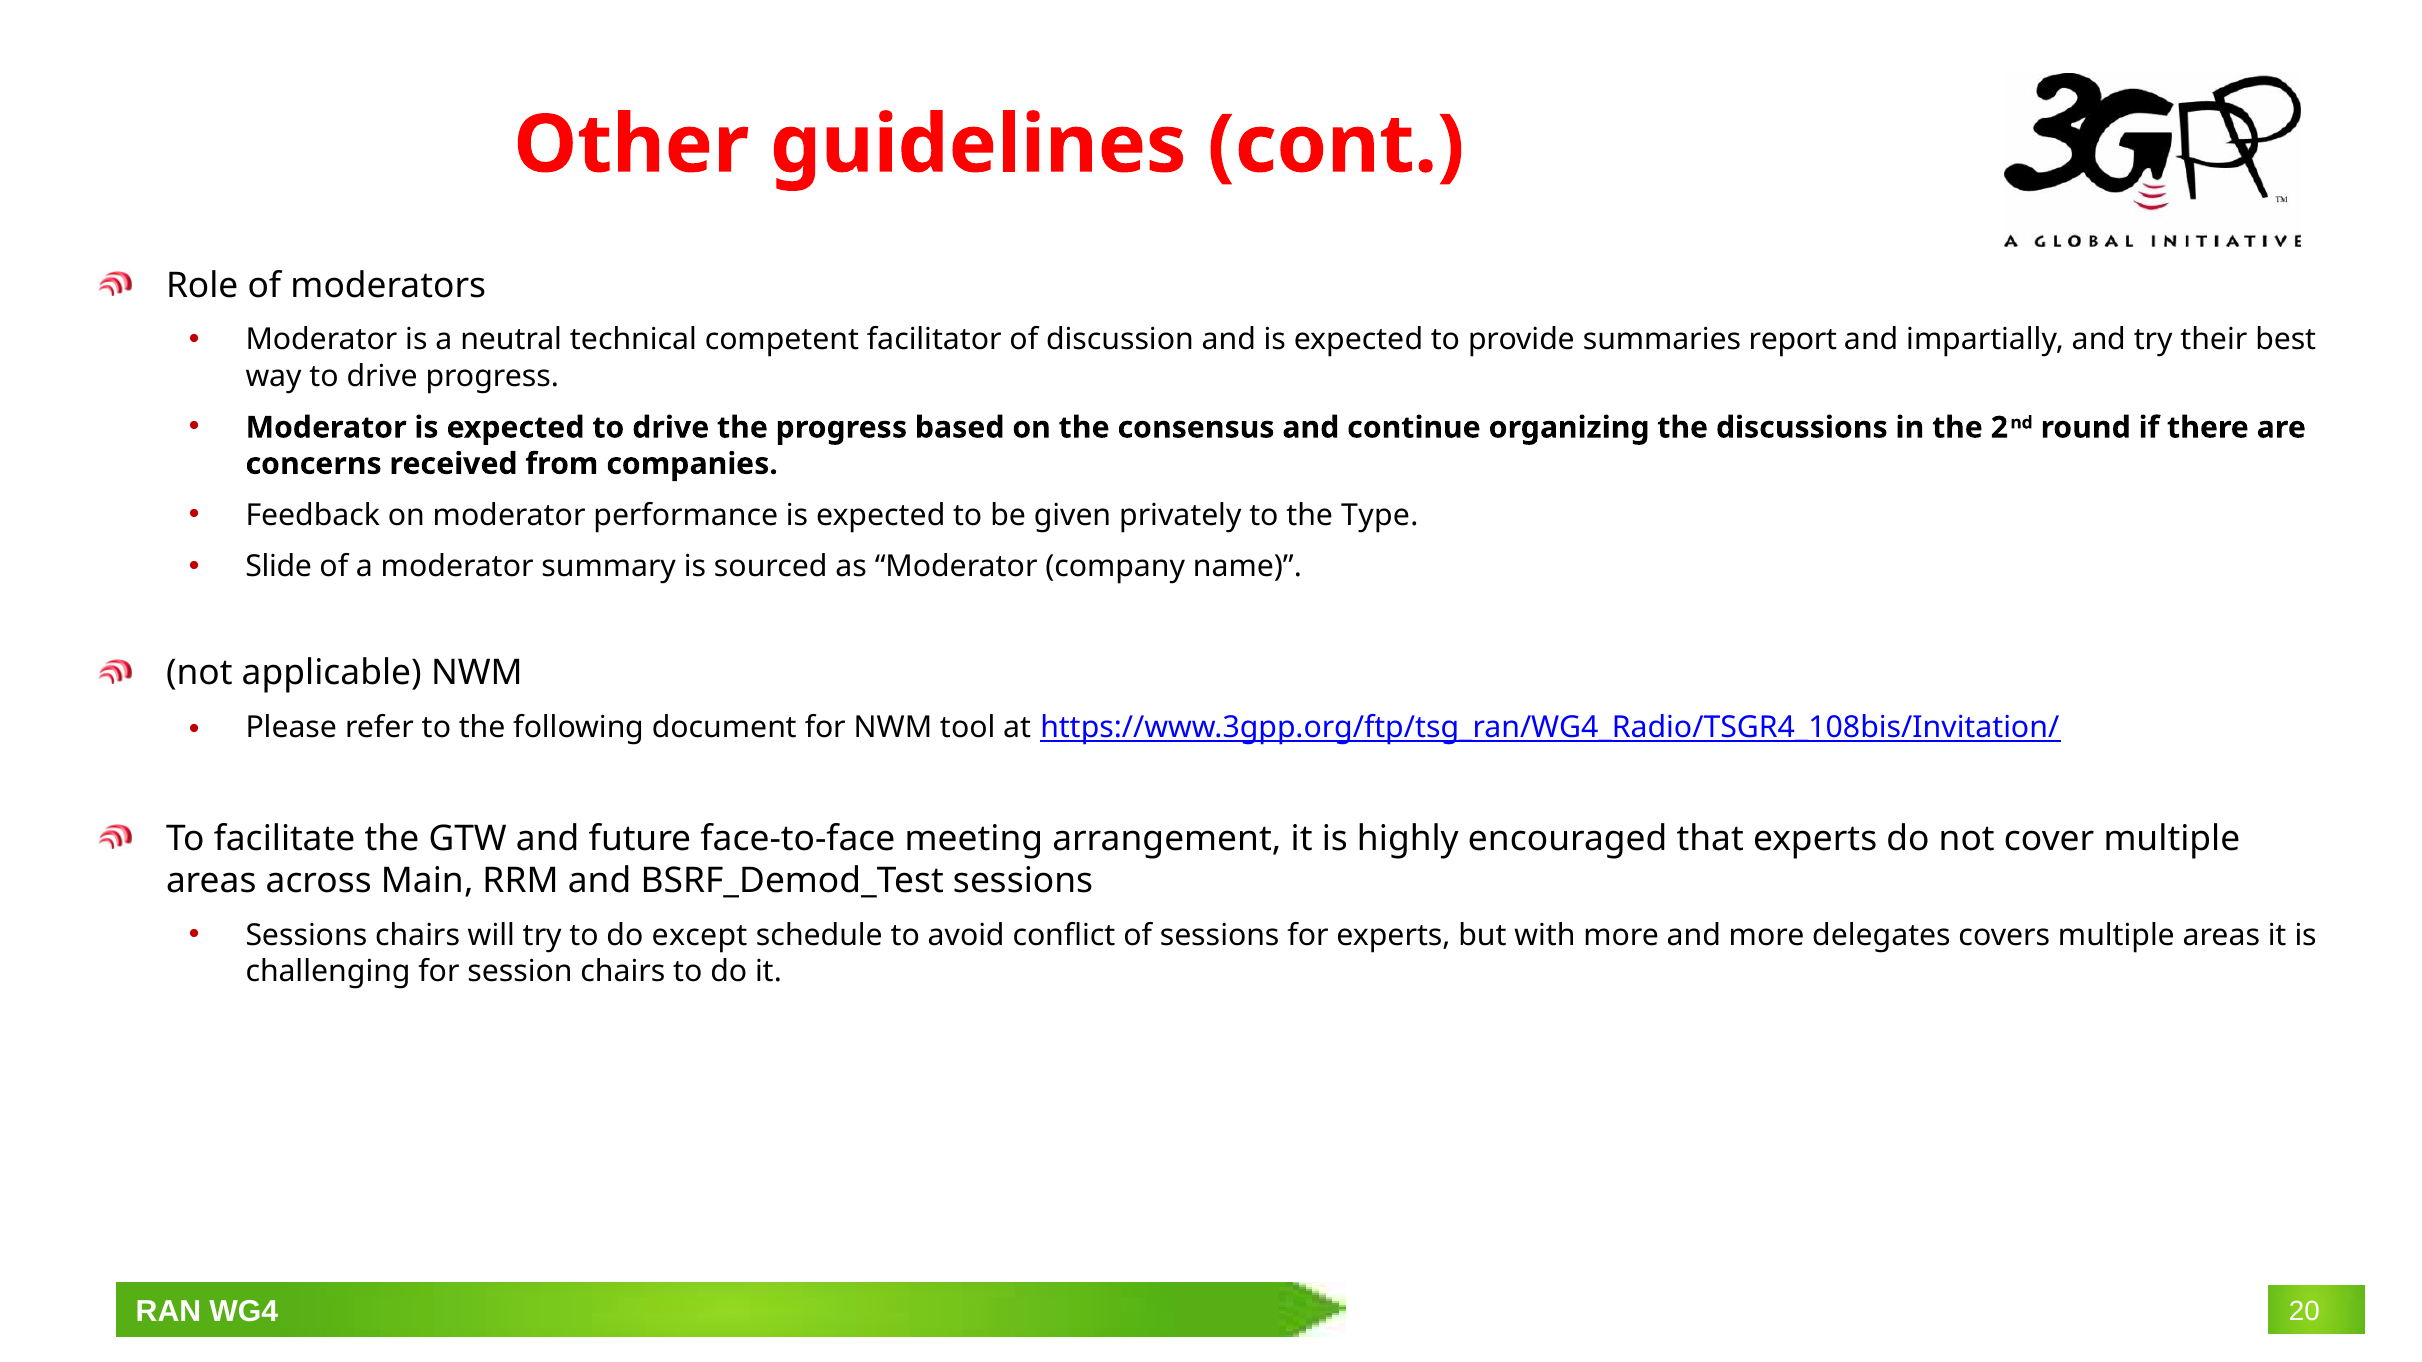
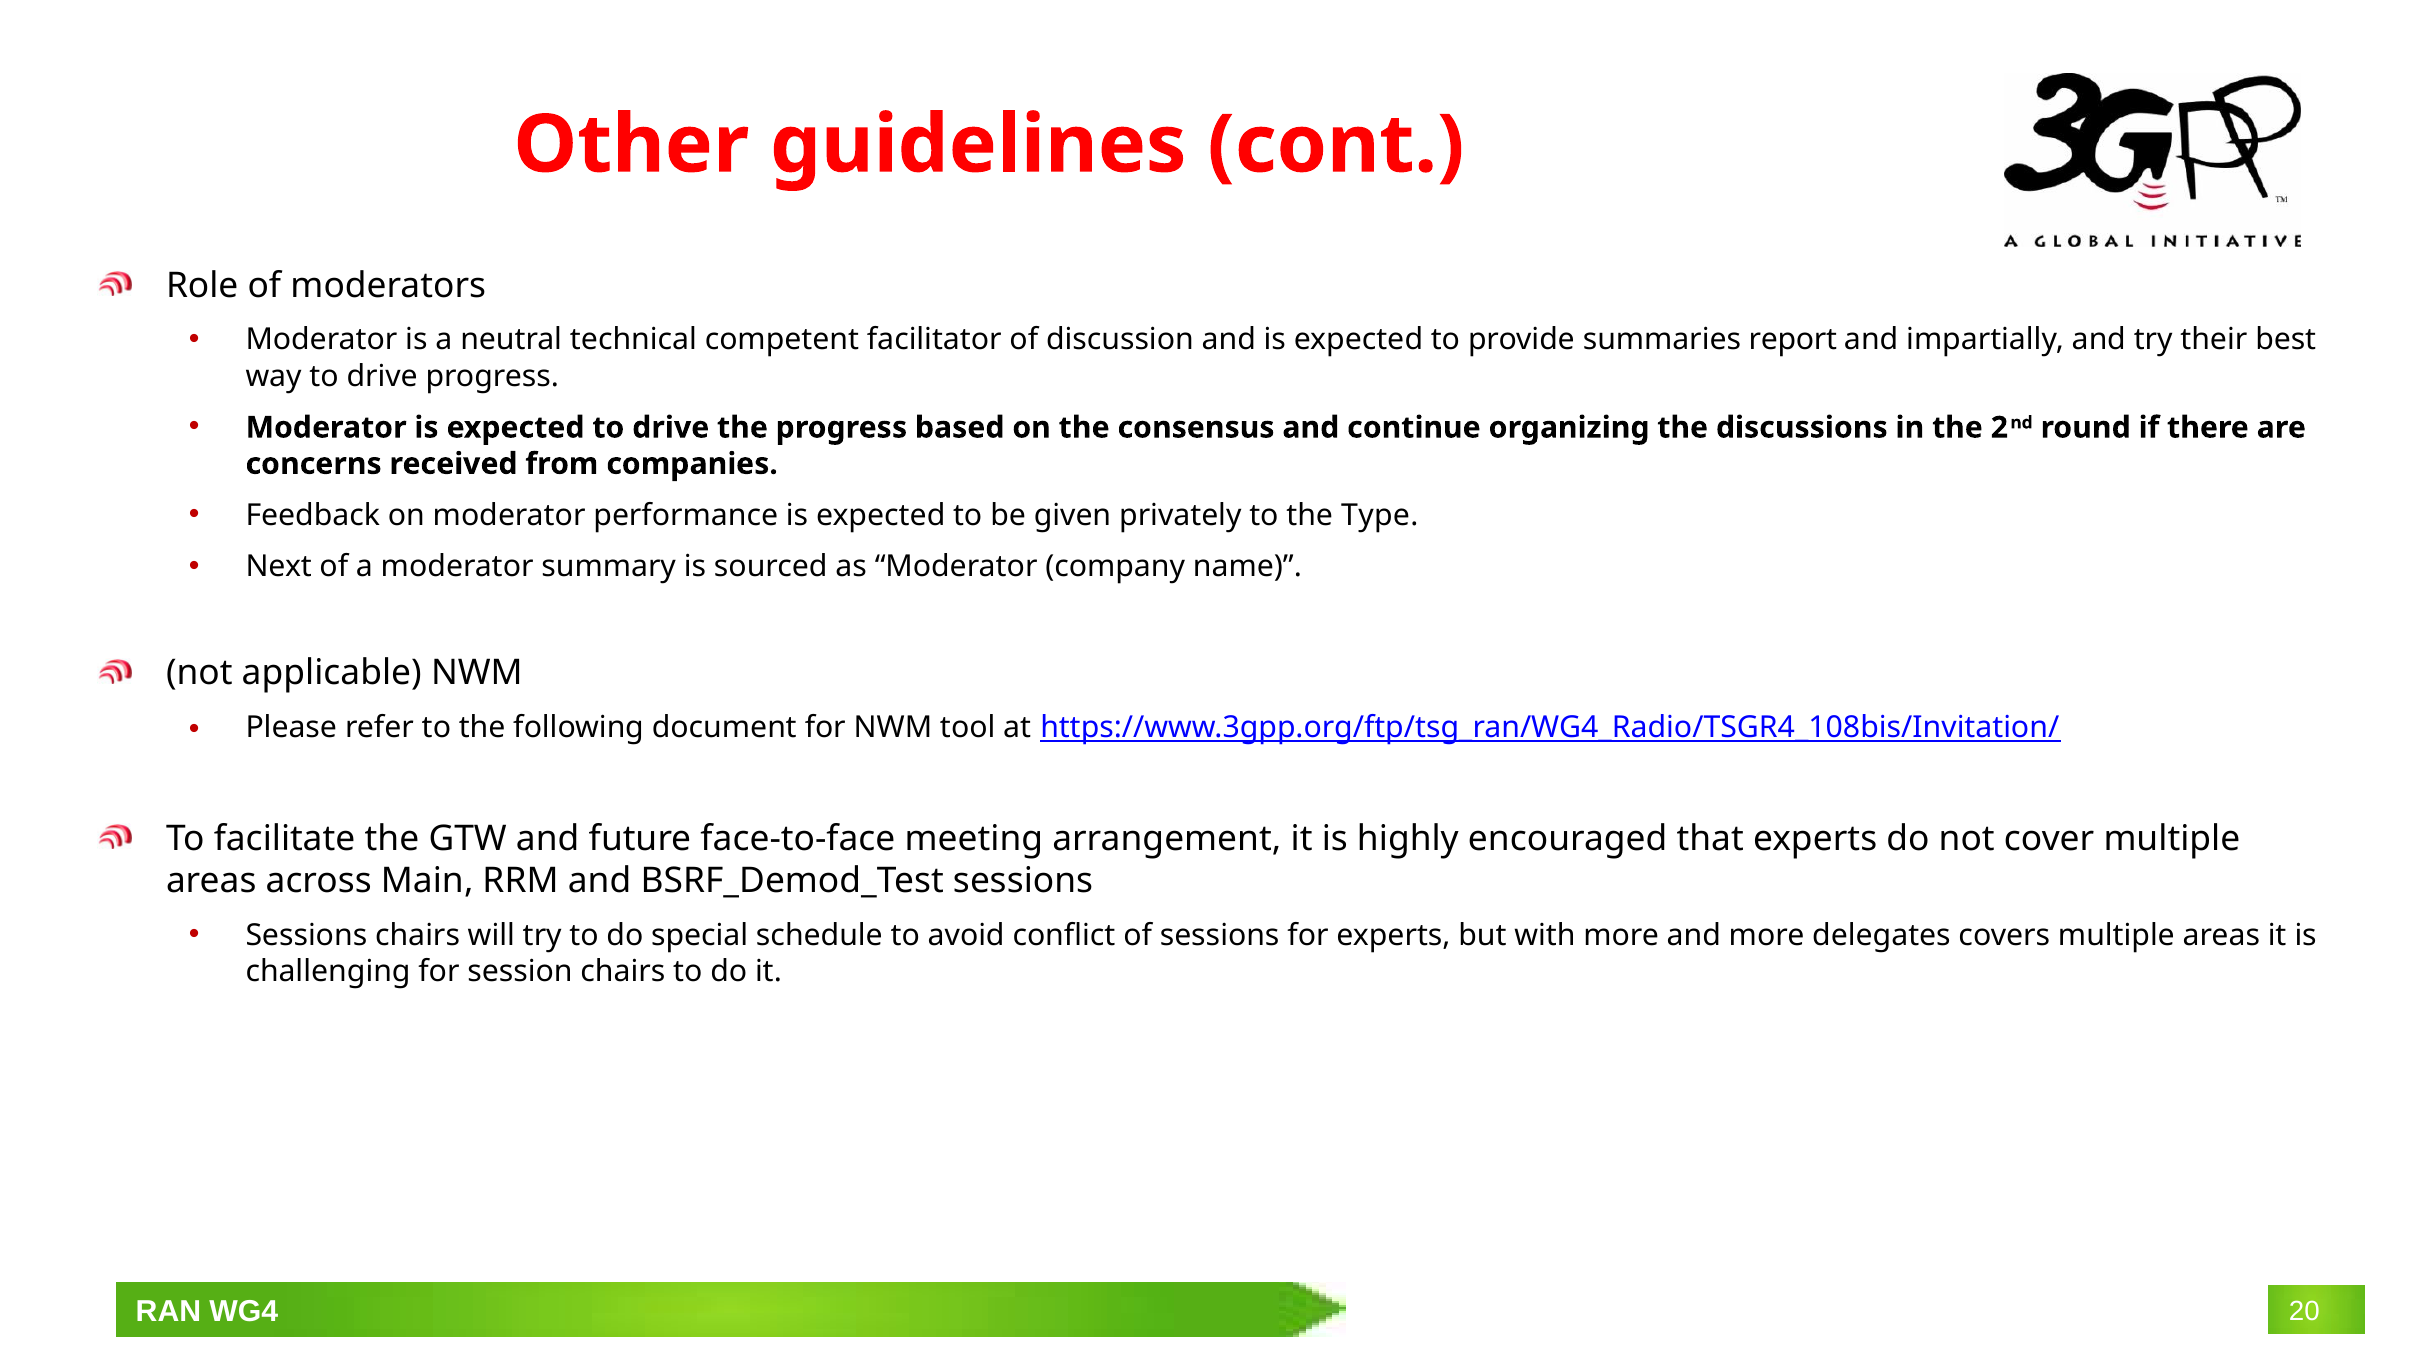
Slide: Slide -> Next
except: except -> special
